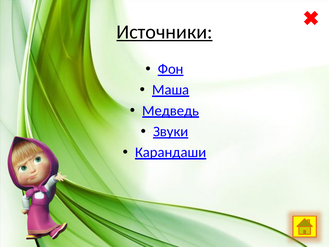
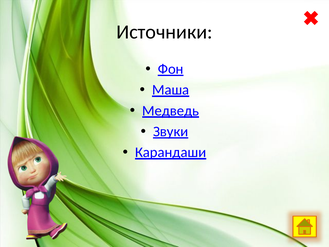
Источники underline: present -> none
